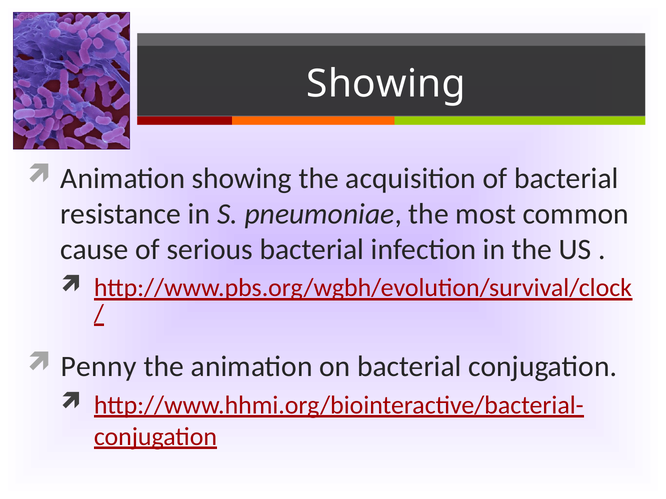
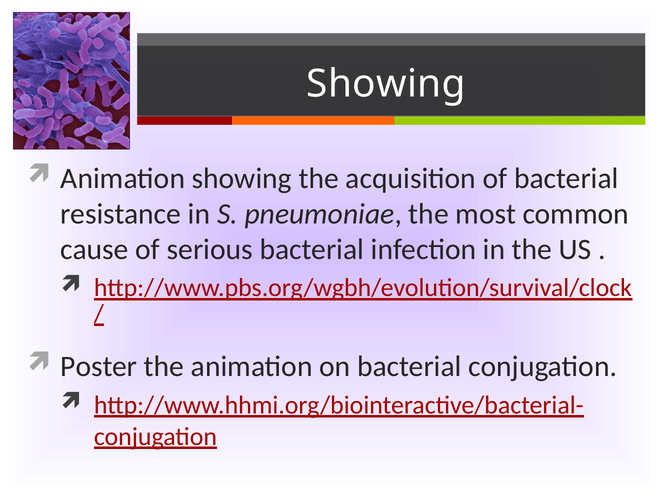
Penny: Penny -> Poster
